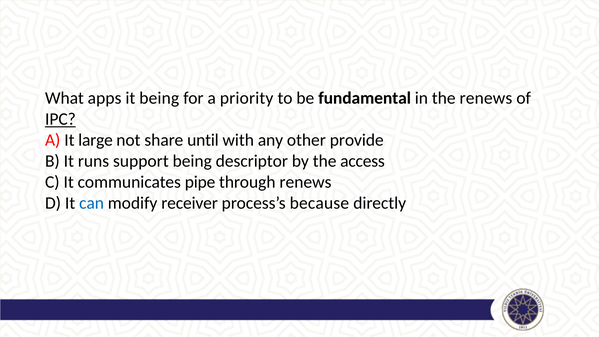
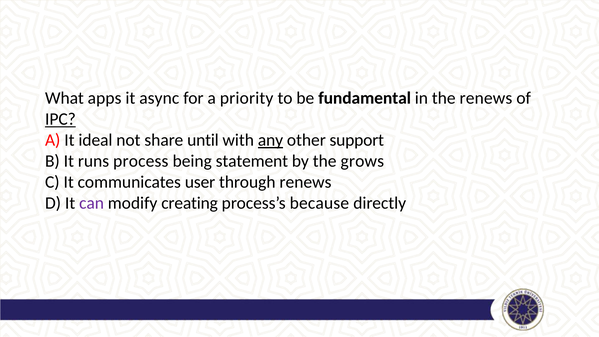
it being: being -> async
large: large -> ideal
any underline: none -> present
provide: provide -> support
support: support -> process
descriptor: descriptor -> statement
access: access -> grows
pipe: pipe -> user
can colour: blue -> purple
receiver: receiver -> creating
